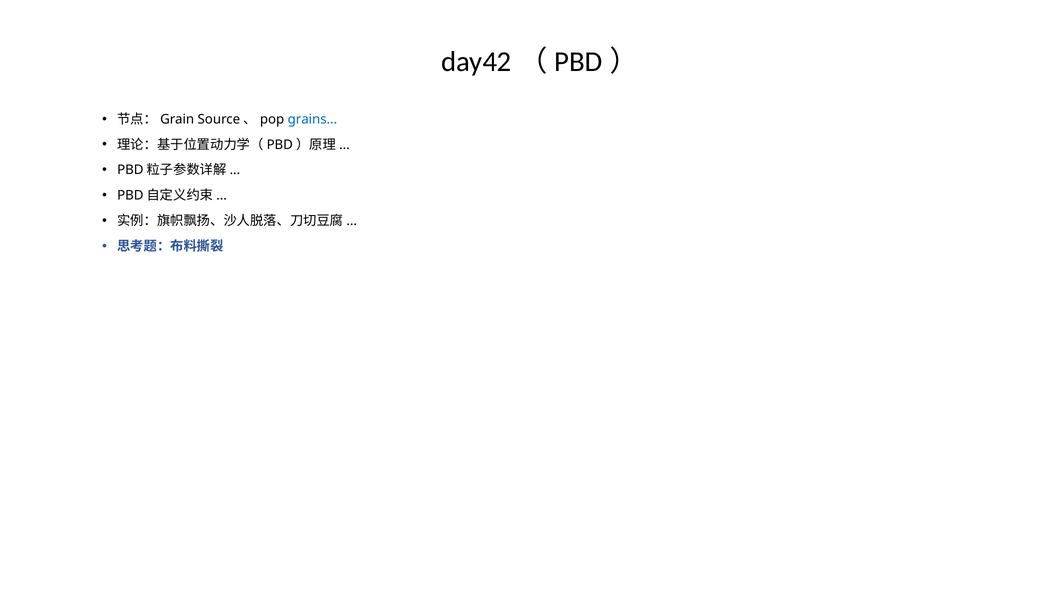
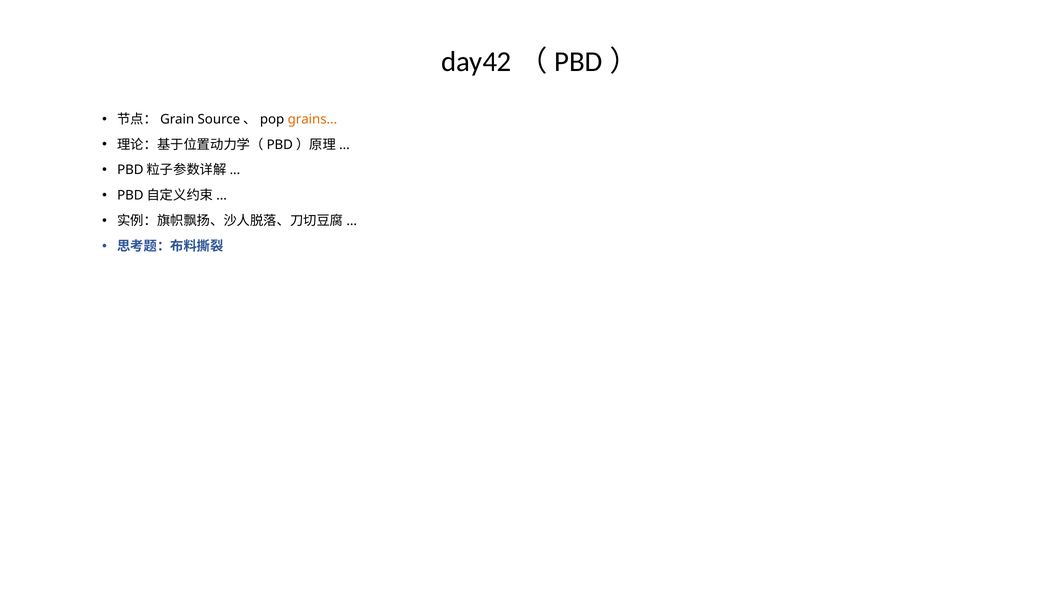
grains colour: blue -> orange
